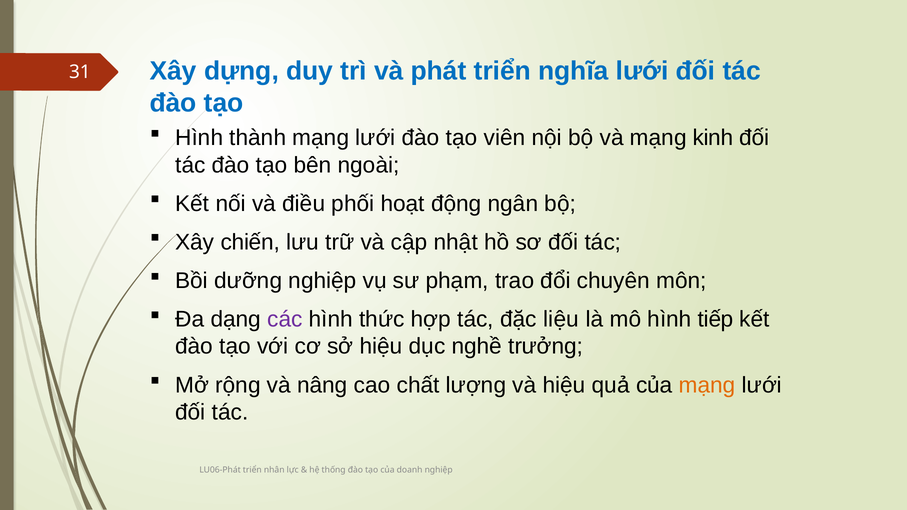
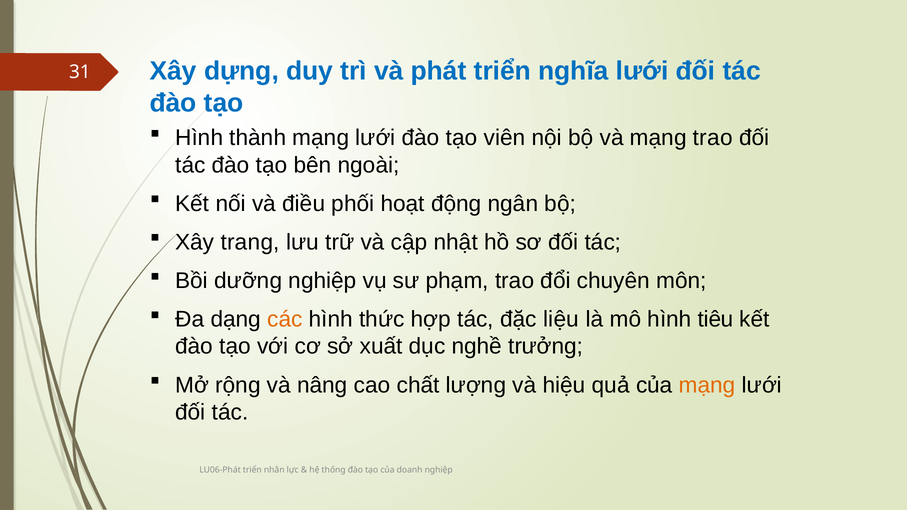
mạng kinh: kinh -> trao
chiến: chiến -> trang
các colour: purple -> orange
tiếp: tiếp -> tiêu
sở hiệu: hiệu -> xuất
